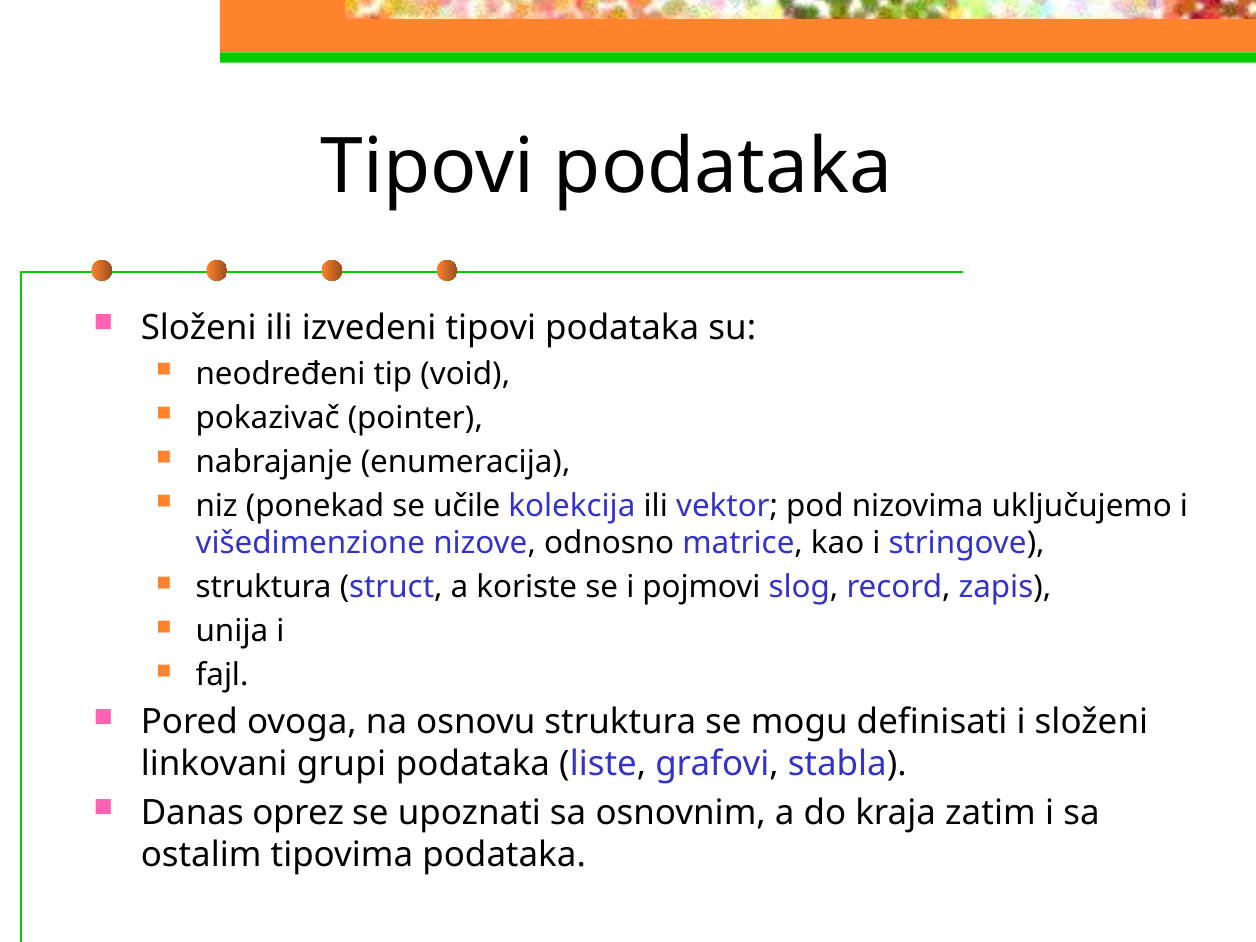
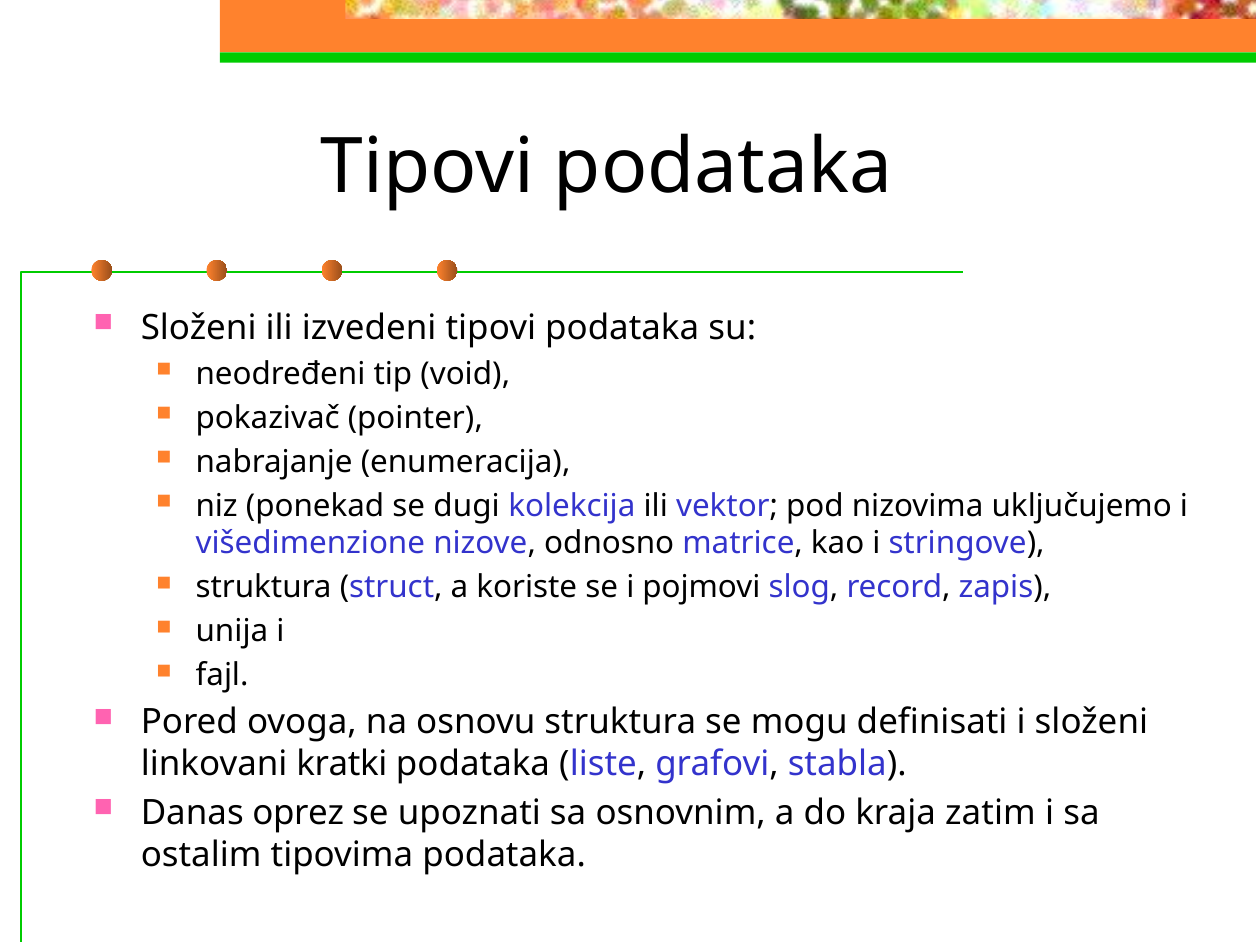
učile: učile -> dugi
grupi: grupi -> kratki
